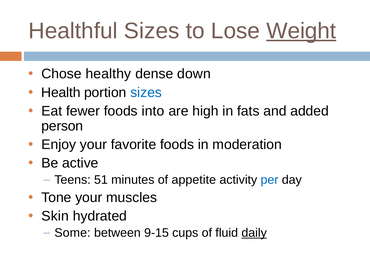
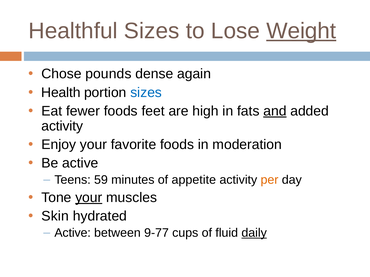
healthy: healthy -> pounds
down: down -> again
into: into -> feet
and underline: none -> present
person at (62, 126): person -> activity
51: 51 -> 59
per colour: blue -> orange
your at (89, 198) underline: none -> present
Some at (72, 233): Some -> Active
9-15: 9-15 -> 9-77
